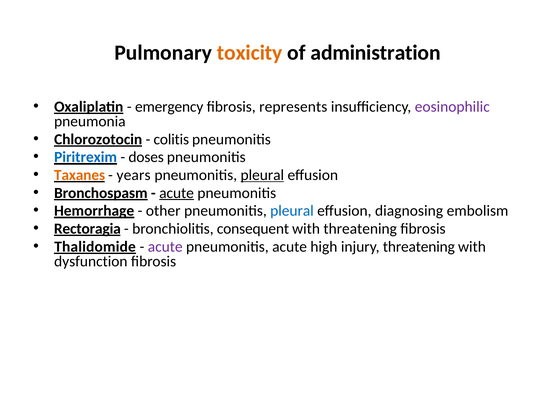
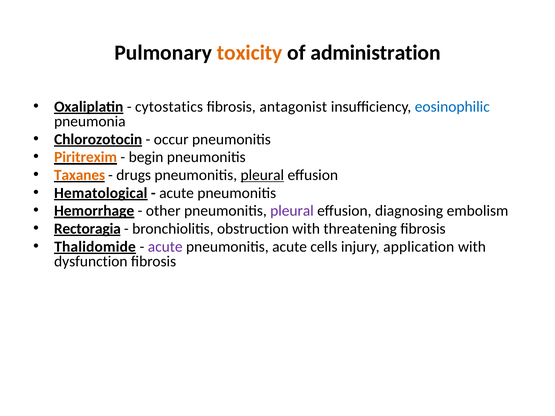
emergency: emergency -> cytostatics
represents: represents -> antagonist
eosinophilic colour: purple -> blue
colitis: colitis -> occur
Piritrexim colour: blue -> orange
doses: doses -> begin
years: years -> drugs
Bronchospasm: Bronchospasm -> Hematological
acute at (177, 193) underline: present -> none
pleural at (292, 211) colour: blue -> purple
consequent: consequent -> obstruction
high: high -> cells
injury threatening: threatening -> application
